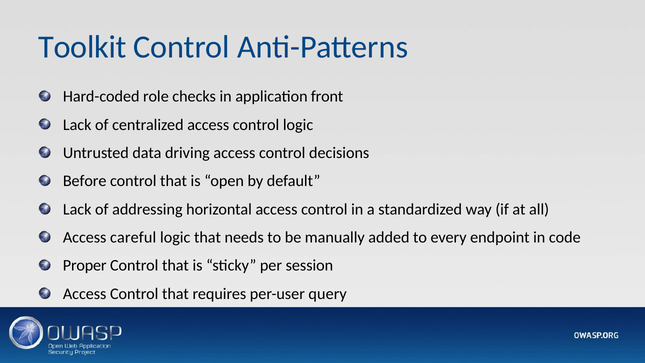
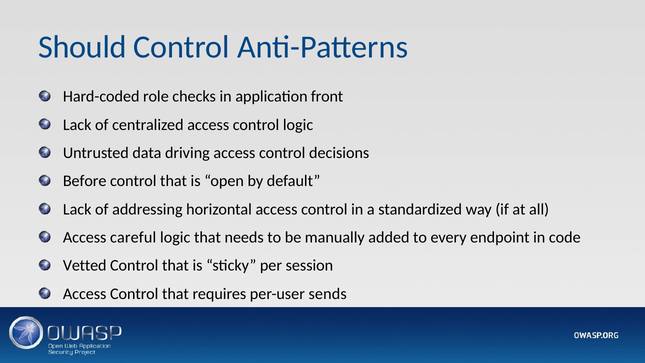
Toolkit: Toolkit -> Should
Proper: Proper -> Vetted
query: query -> sends
